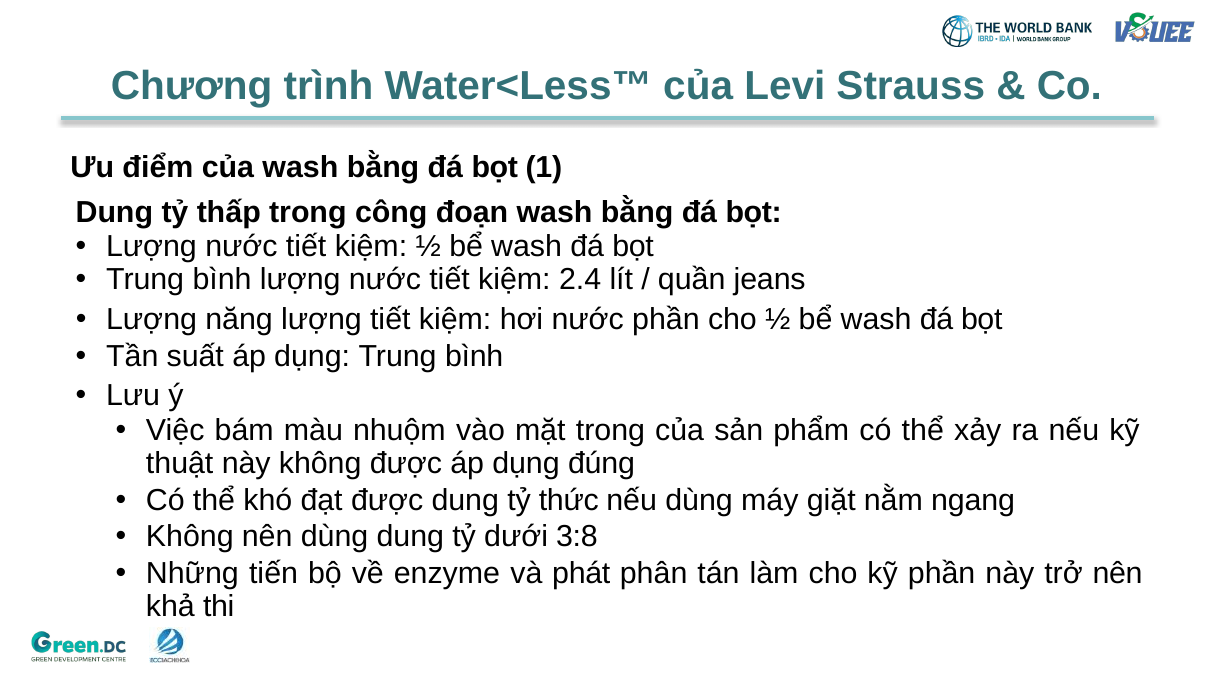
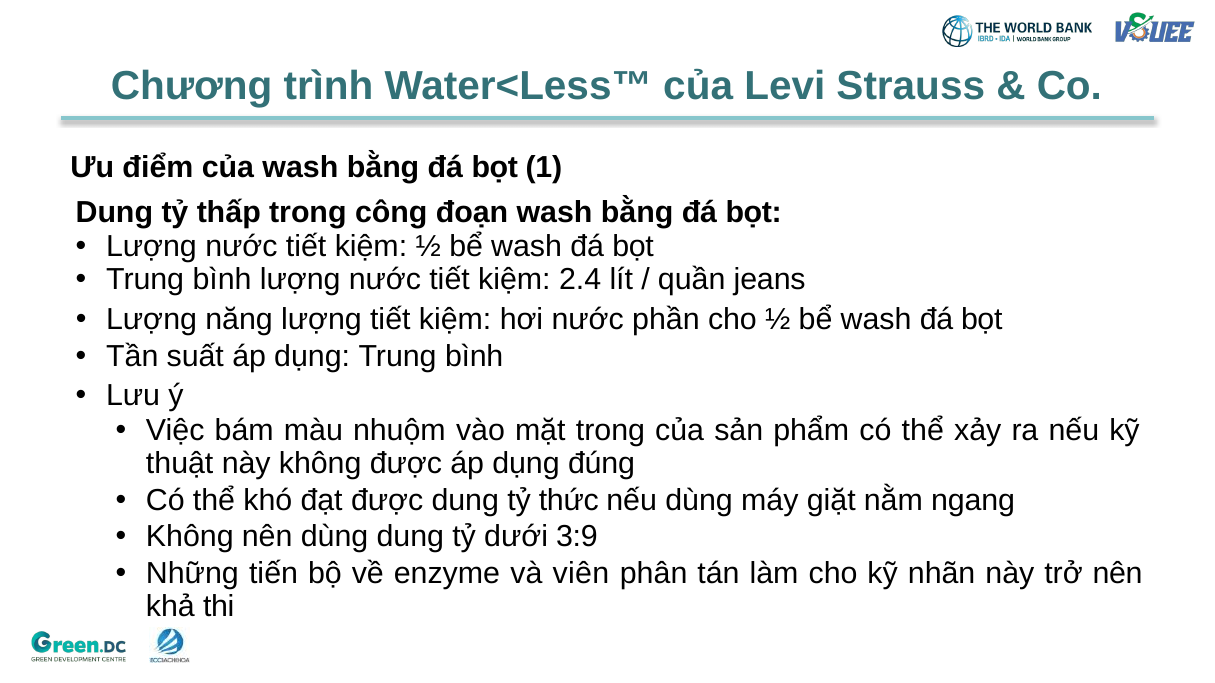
3:8: 3:8 -> 3:9
phát: phát -> viên
kỹ phần: phần -> nhãn
